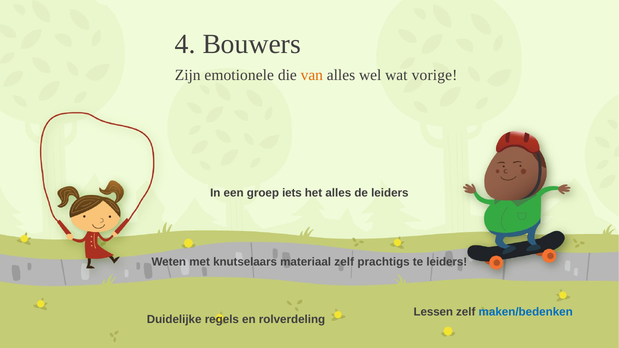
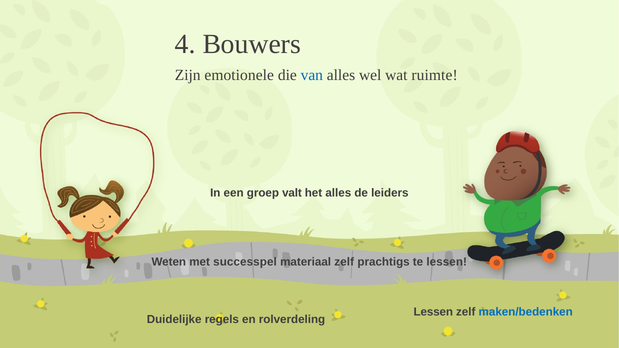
van colour: orange -> blue
vorige: vorige -> ruimte
iets: iets -> valt
knutselaars: knutselaars -> successpel
te leiders: leiders -> lessen
